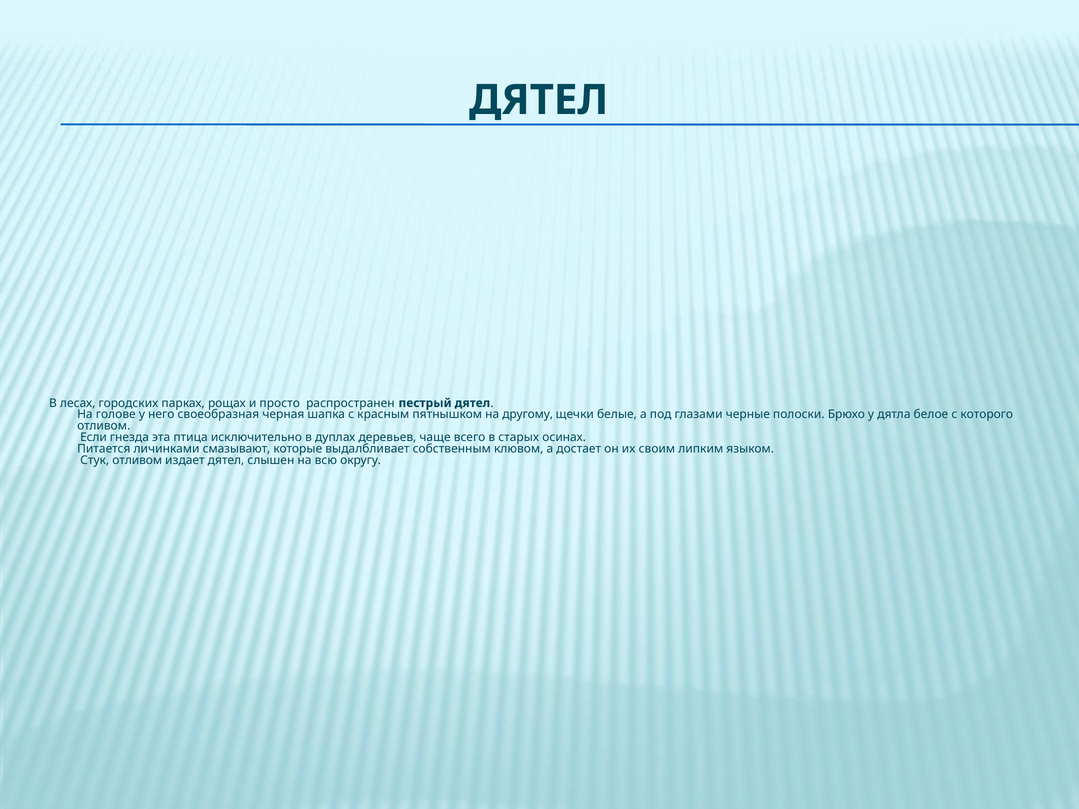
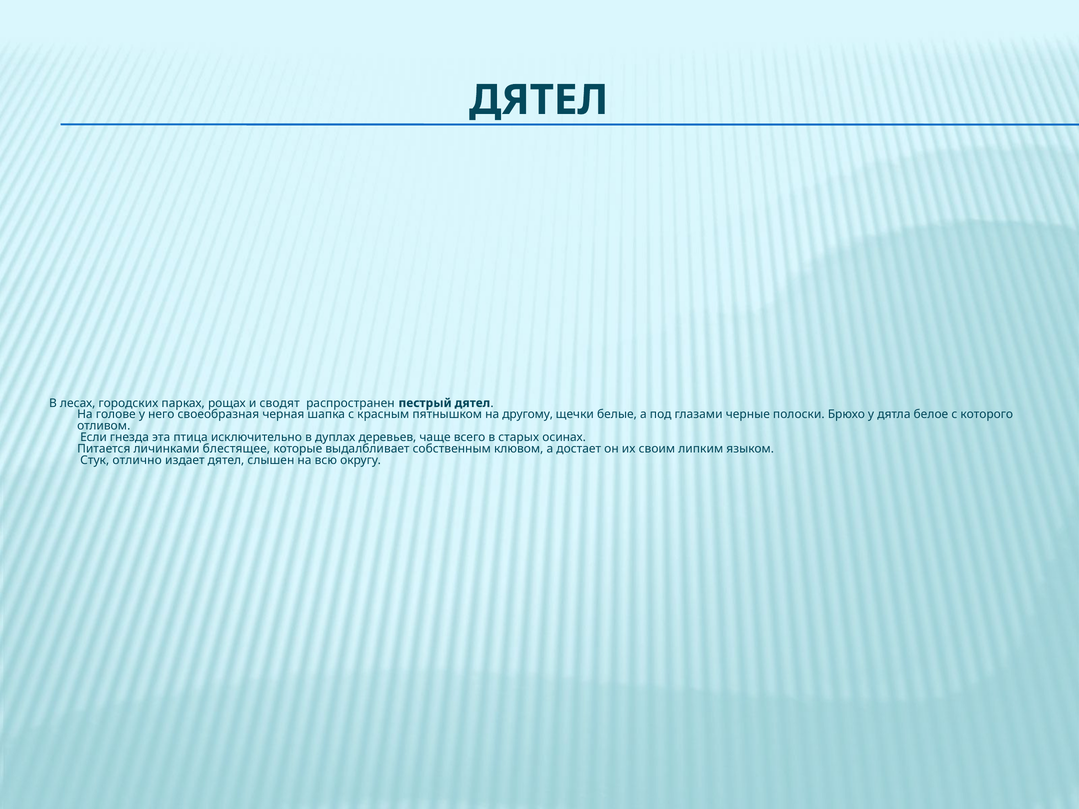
просто: просто -> сводят
смазывают: смазывают -> блестящее
Стук отливом: отливом -> отлично
